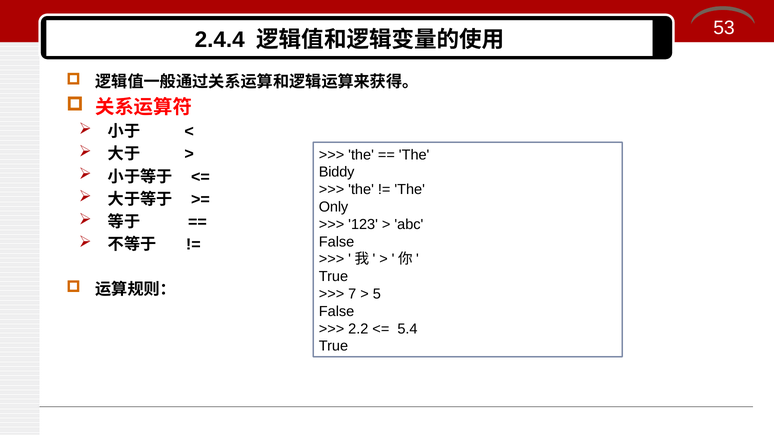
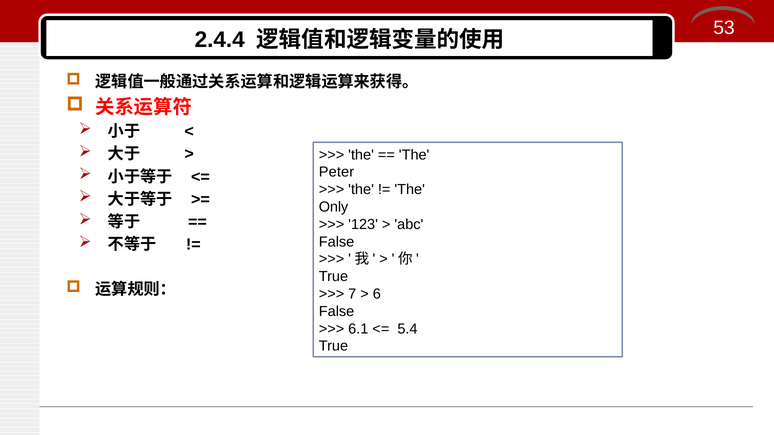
Biddy: Biddy -> Peter
5: 5 -> 6
2.2: 2.2 -> 6.1
